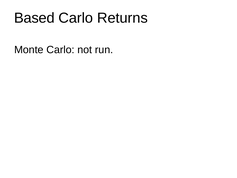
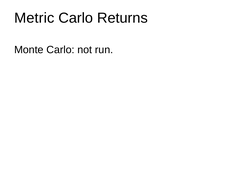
Based: Based -> Metric
